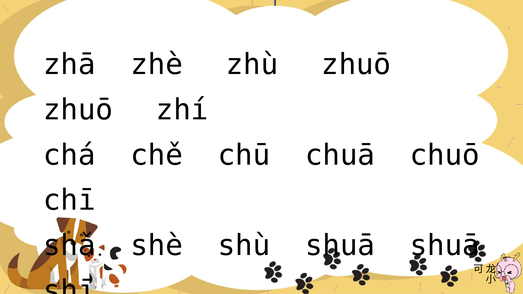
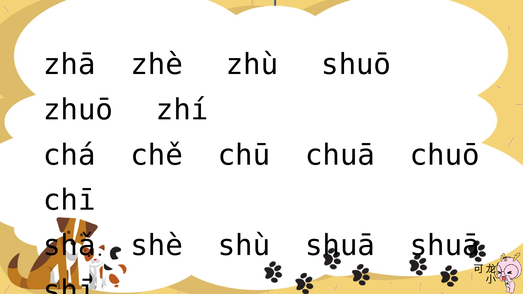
zhù zhuō: zhuō -> shuō
